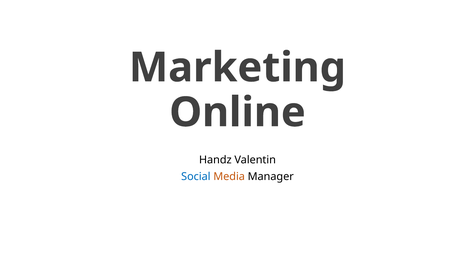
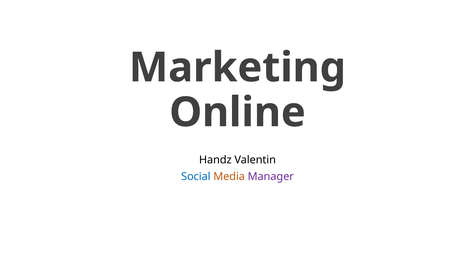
Manager colour: black -> purple
